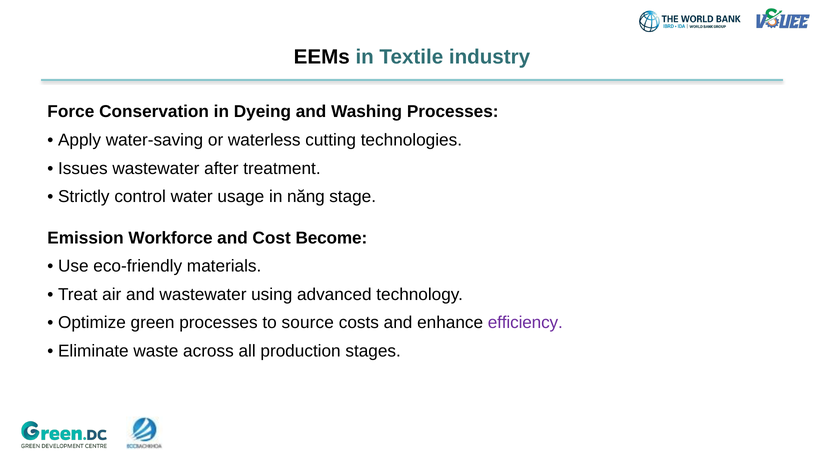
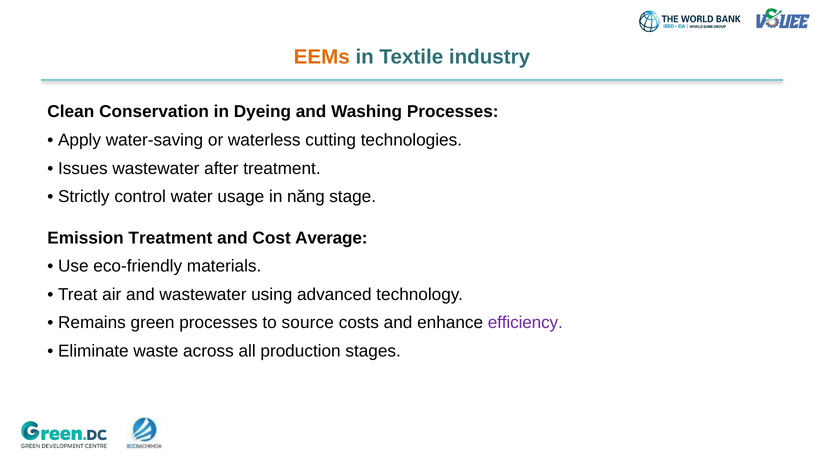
EEMs colour: black -> orange
Force: Force -> Clean
Emission Workforce: Workforce -> Treatment
Become: Become -> Average
Optimize: Optimize -> Remains
